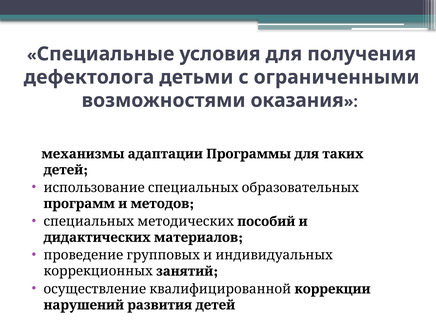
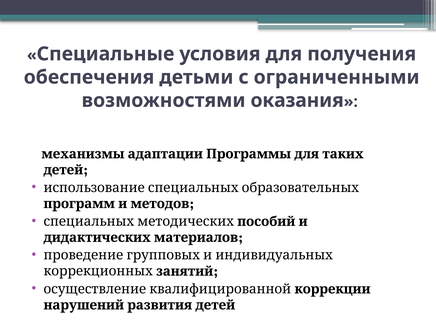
дефектолога: дефектолога -> обеспечения
